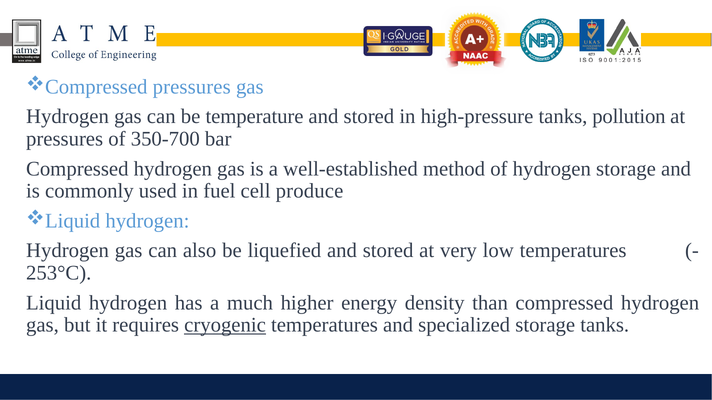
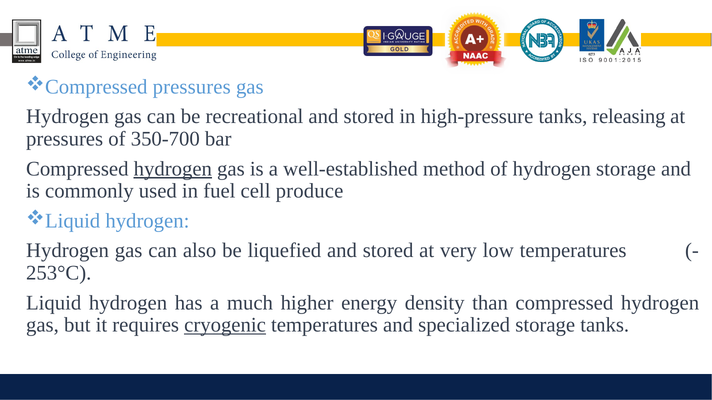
temperature: temperature -> recreational
pollution: pollution -> releasing
hydrogen at (173, 169) underline: none -> present
